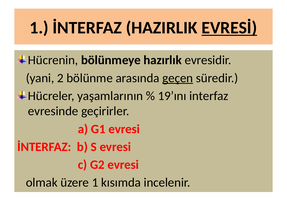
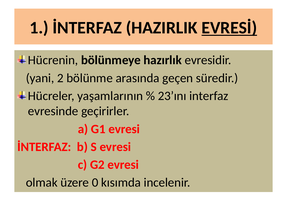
geçen underline: present -> none
19’ını: 19’ını -> 23’ını
üzere 1: 1 -> 0
